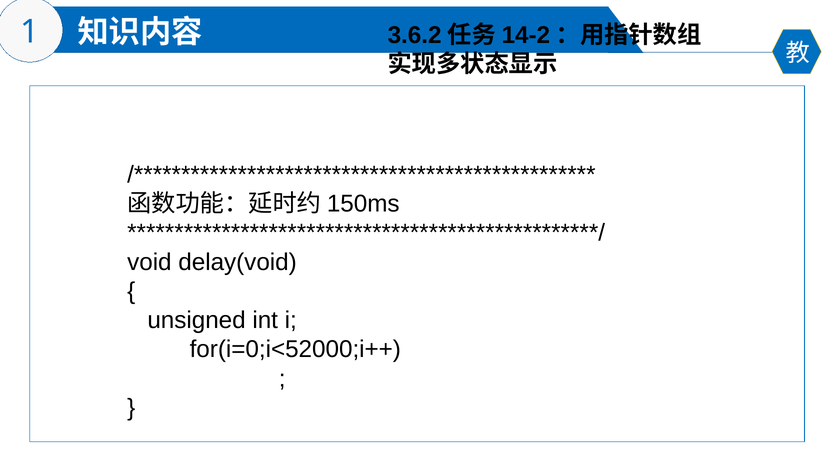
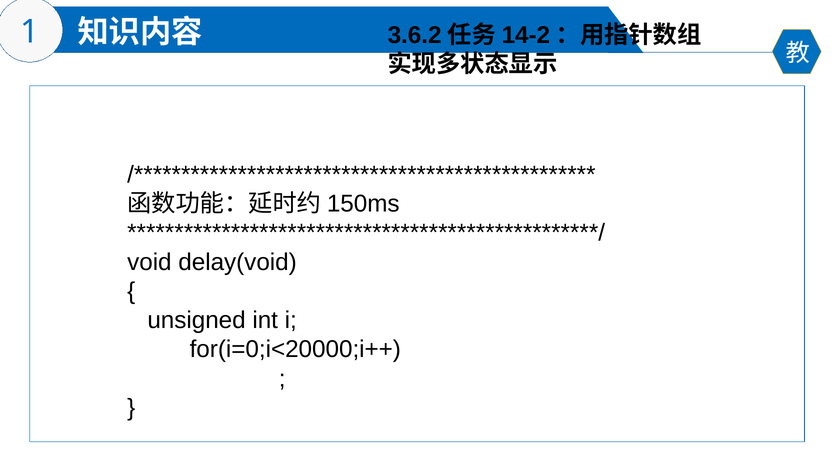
for(i=0;i<52000;i++: for(i=0;i<52000;i++ -> for(i=0;i<20000;i++
